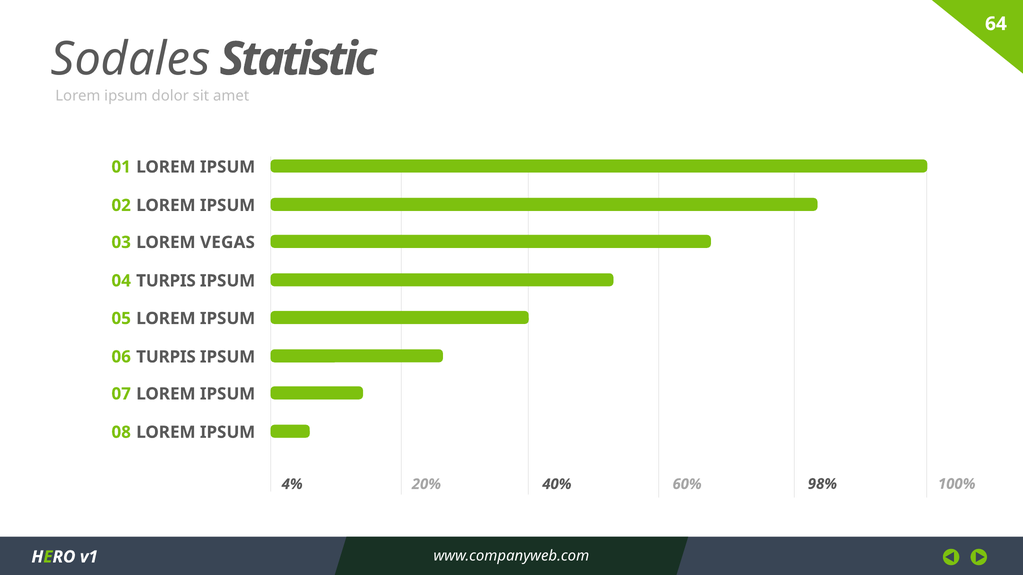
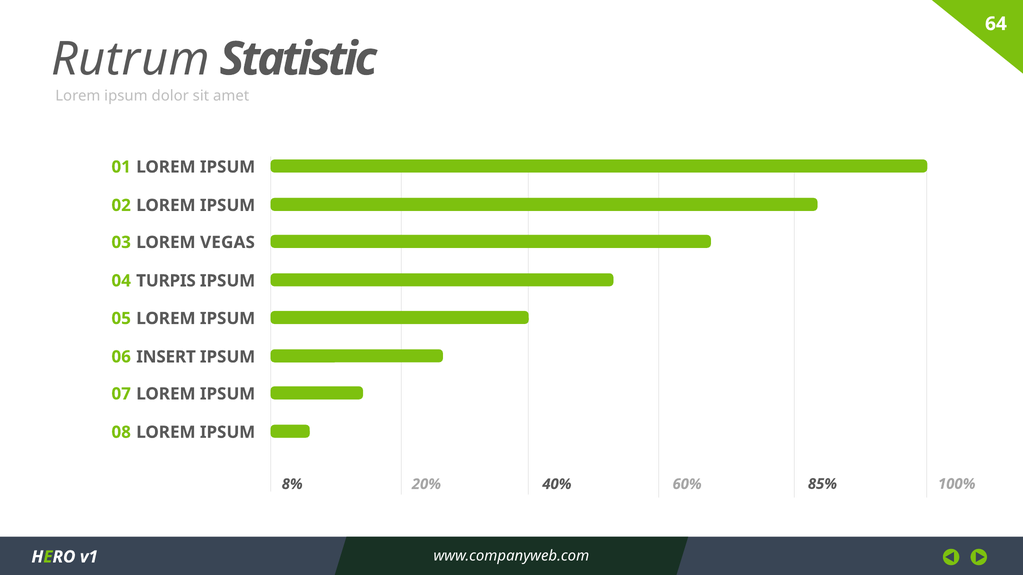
Sodales: Sodales -> Rutrum
TURPIS at (166, 357): TURPIS -> INSERT
4%: 4% -> 8%
98%: 98% -> 85%
